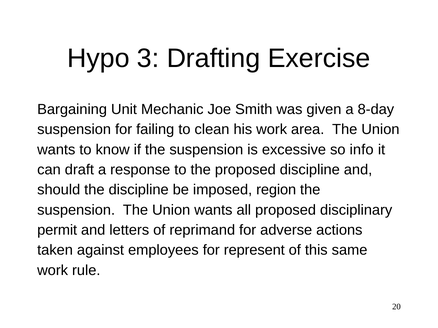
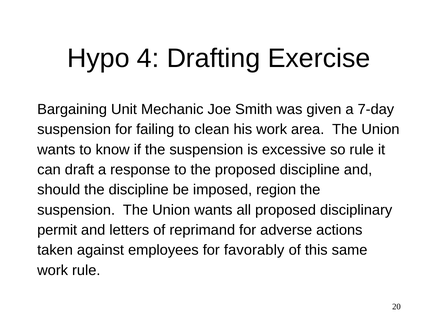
3: 3 -> 4
8-day: 8-day -> 7-day
so info: info -> rule
represent: represent -> favorably
